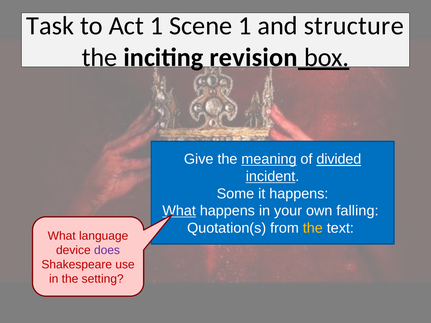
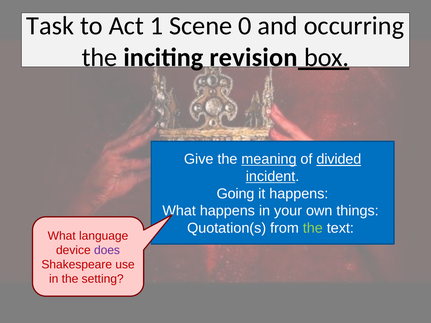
Scene 1: 1 -> 0
structure: structure -> occurring
Some: Some -> Going
What at (179, 211) underline: present -> none
falling: falling -> things
the at (313, 228) colour: yellow -> light green
